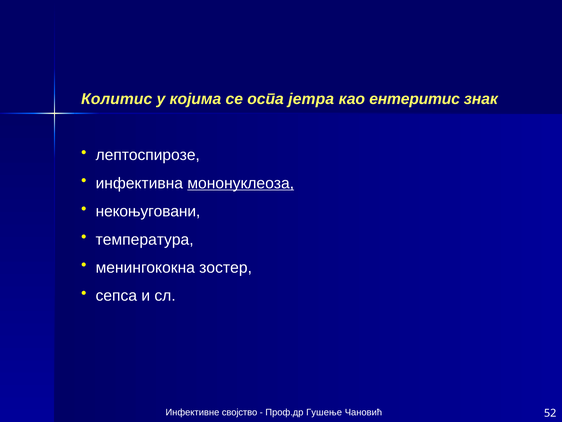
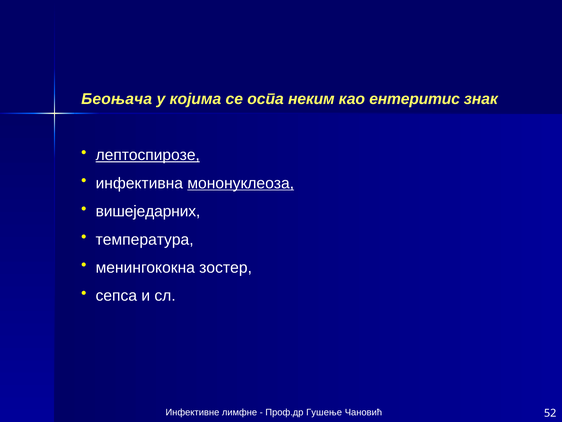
Колитис: Колитис -> Беоњача
јетра: јетра -> неким
лептоспирозе underline: none -> present
некоњуговани: некоњуговани -> вишеједарних
својство: својство -> лимфне
